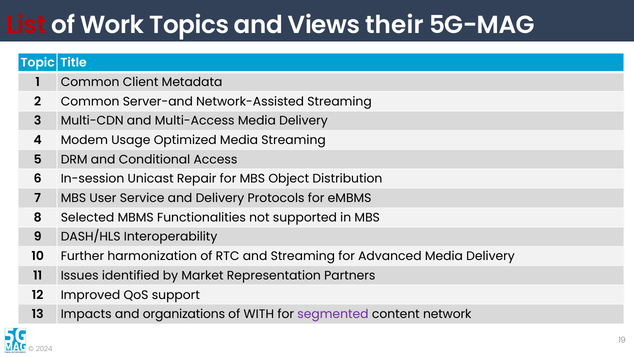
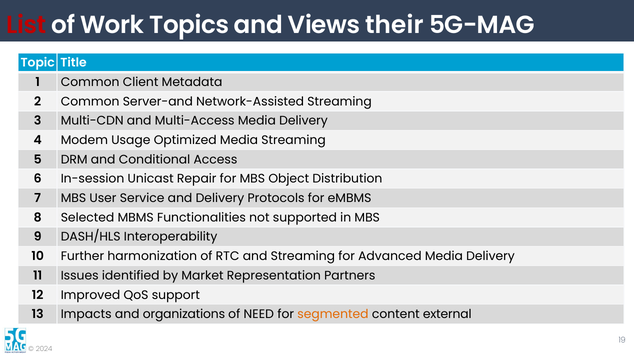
WITH: WITH -> NEED
segmented colour: purple -> orange
network: network -> external
